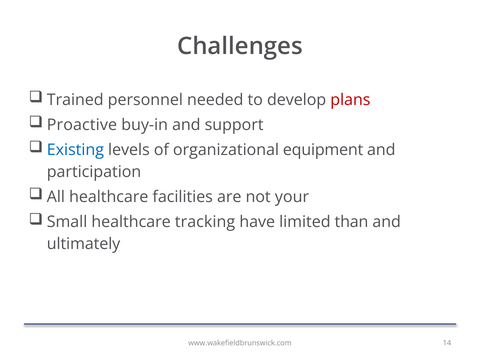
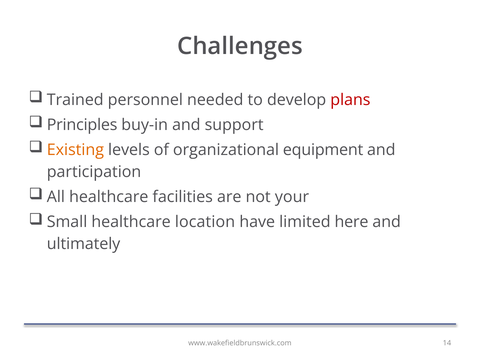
Proactive: Proactive -> Principles
Existing colour: blue -> orange
tracking: tracking -> location
than: than -> here
